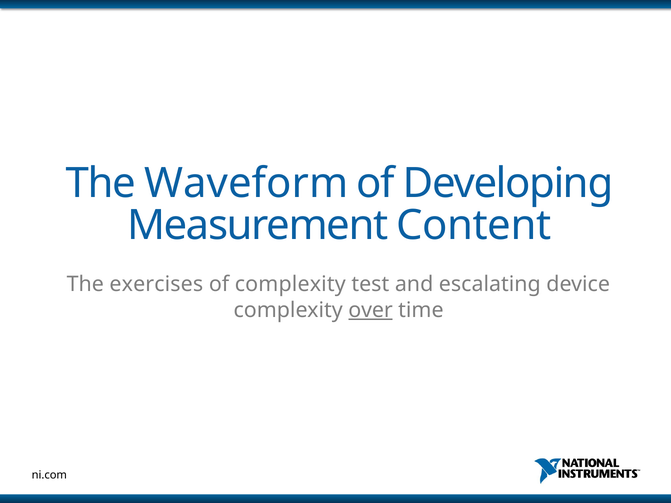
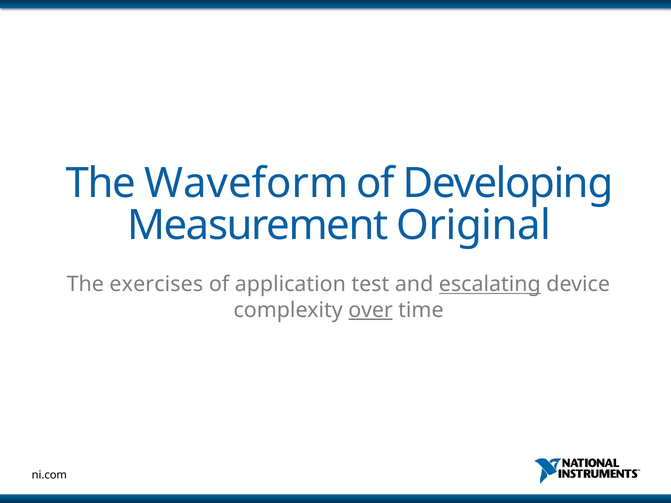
Content: Content -> Original
of complexity: complexity -> application
escalating underline: none -> present
